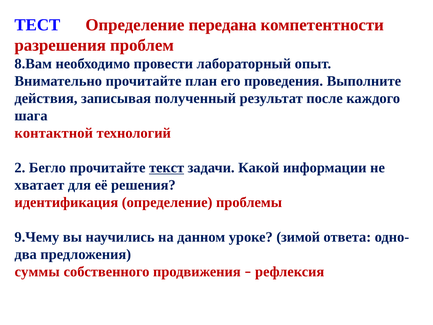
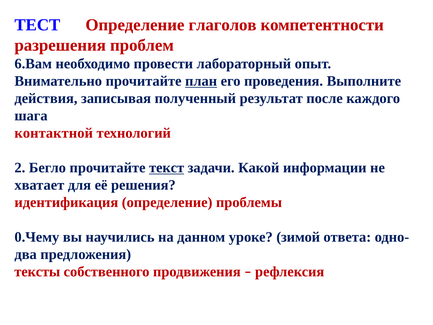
передана: передана -> глаголов
8.Вам: 8.Вам -> 6.Вам
план underline: none -> present
9.Чему: 9.Чему -> 0.Чему
суммы: суммы -> тексты
